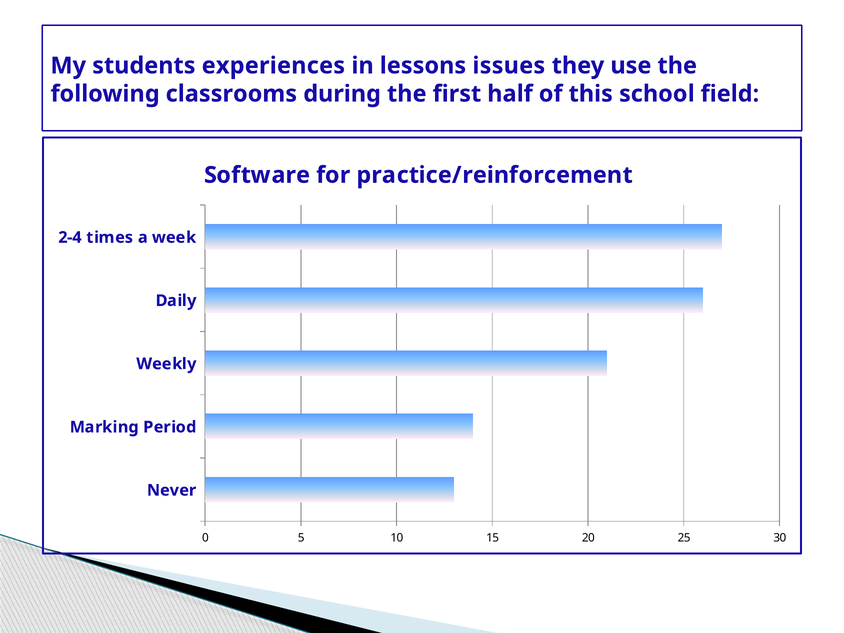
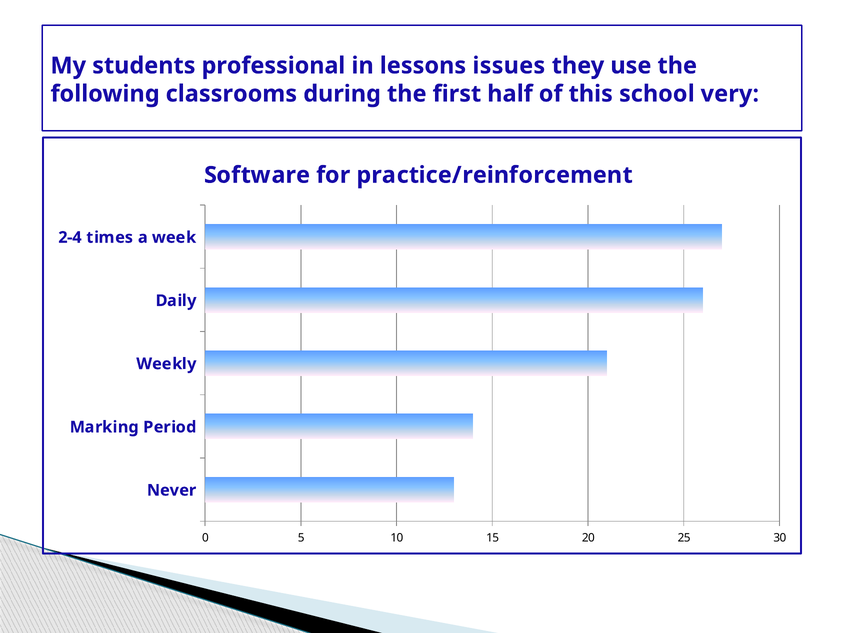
experiences: experiences -> professional
field: field -> very
